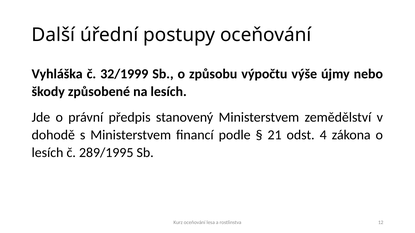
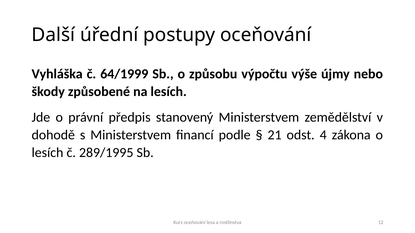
32/1999: 32/1999 -> 64/1999
